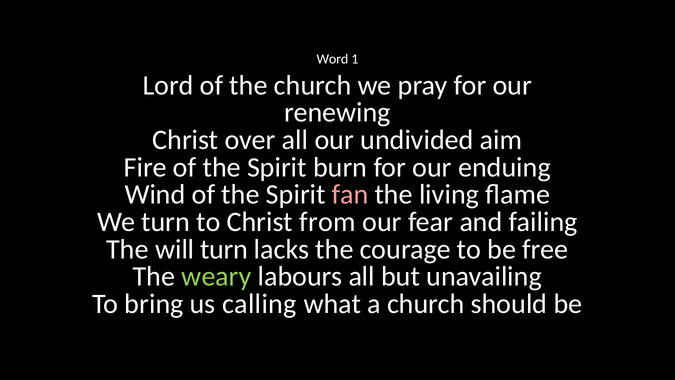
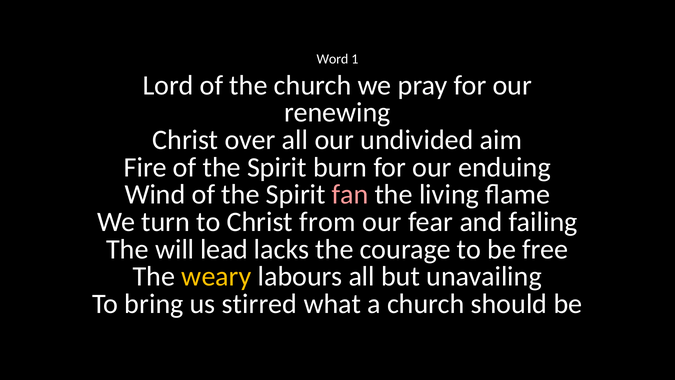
will turn: turn -> lead
weary colour: light green -> yellow
calling: calling -> stirred
